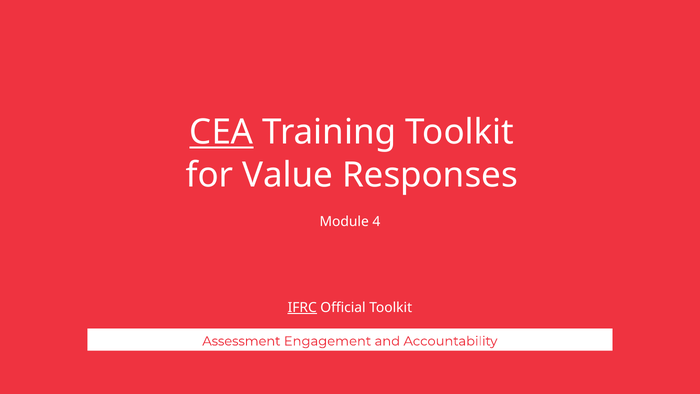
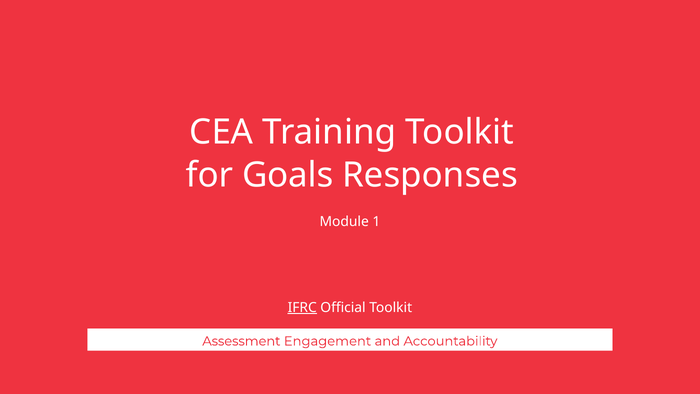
CEA underline: present -> none
Value: Value -> Goals
4: 4 -> 1
